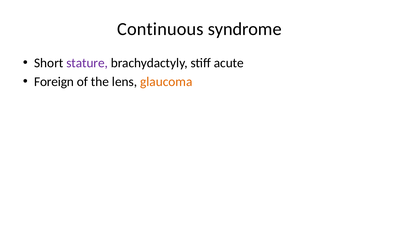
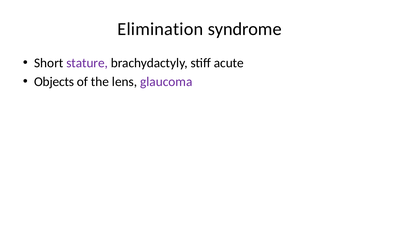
Continuous: Continuous -> Elimination
Foreign: Foreign -> Objects
glaucoma colour: orange -> purple
